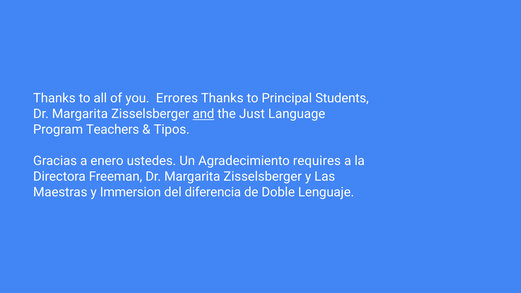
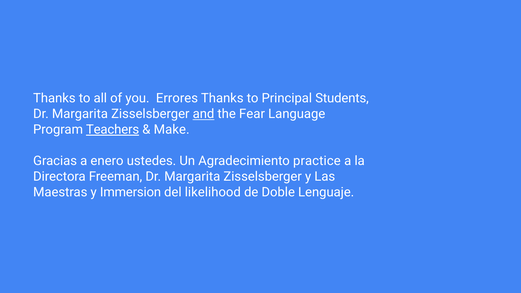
Just: Just -> Fear
Teachers underline: none -> present
Tipos: Tipos -> Make
requires: requires -> practice
diferencia: diferencia -> likelihood
